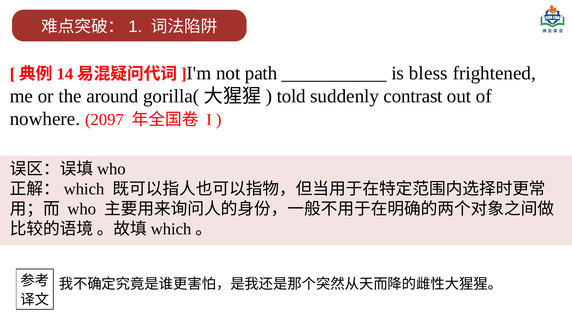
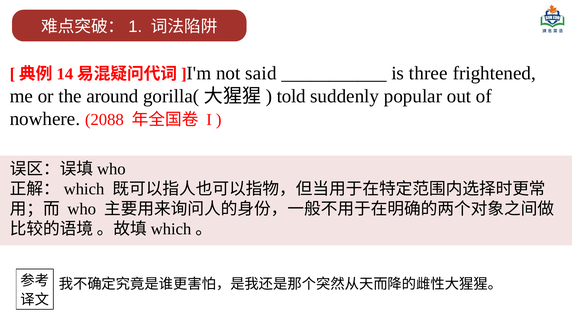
path: path -> said
bless: bless -> three
contrast: contrast -> popular
2097: 2097 -> 2088
